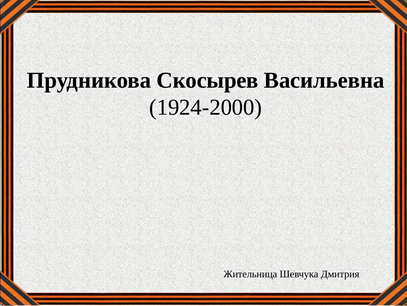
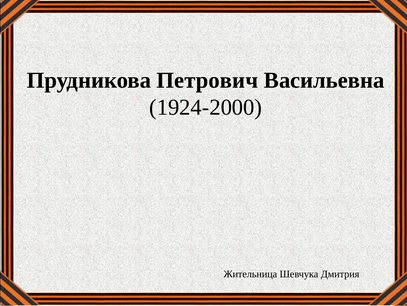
Скосырев: Скосырев -> Петрович
